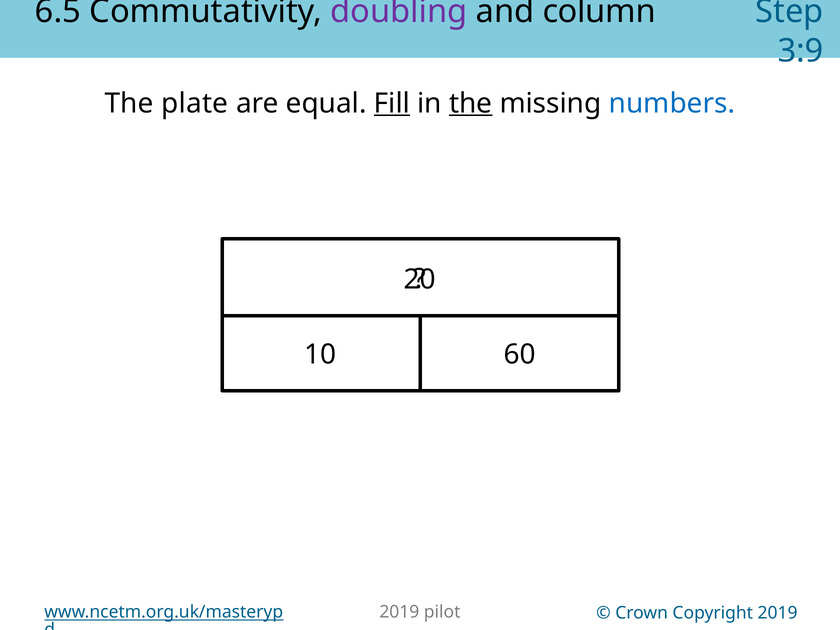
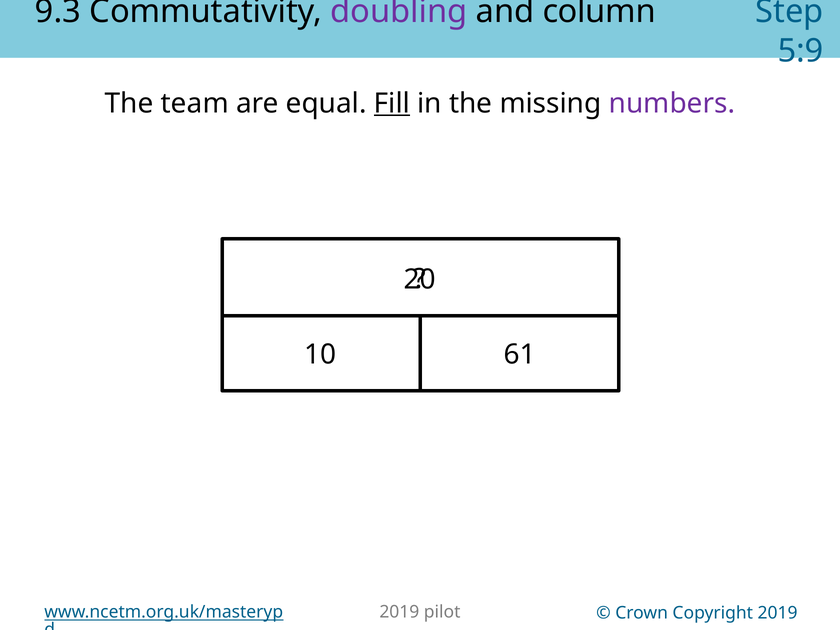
6.5: 6.5 -> 9.3
3:9: 3:9 -> 5:9
plate: plate -> team
the at (471, 103) underline: present -> none
numbers colour: blue -> purple
60: 60 -> 61
